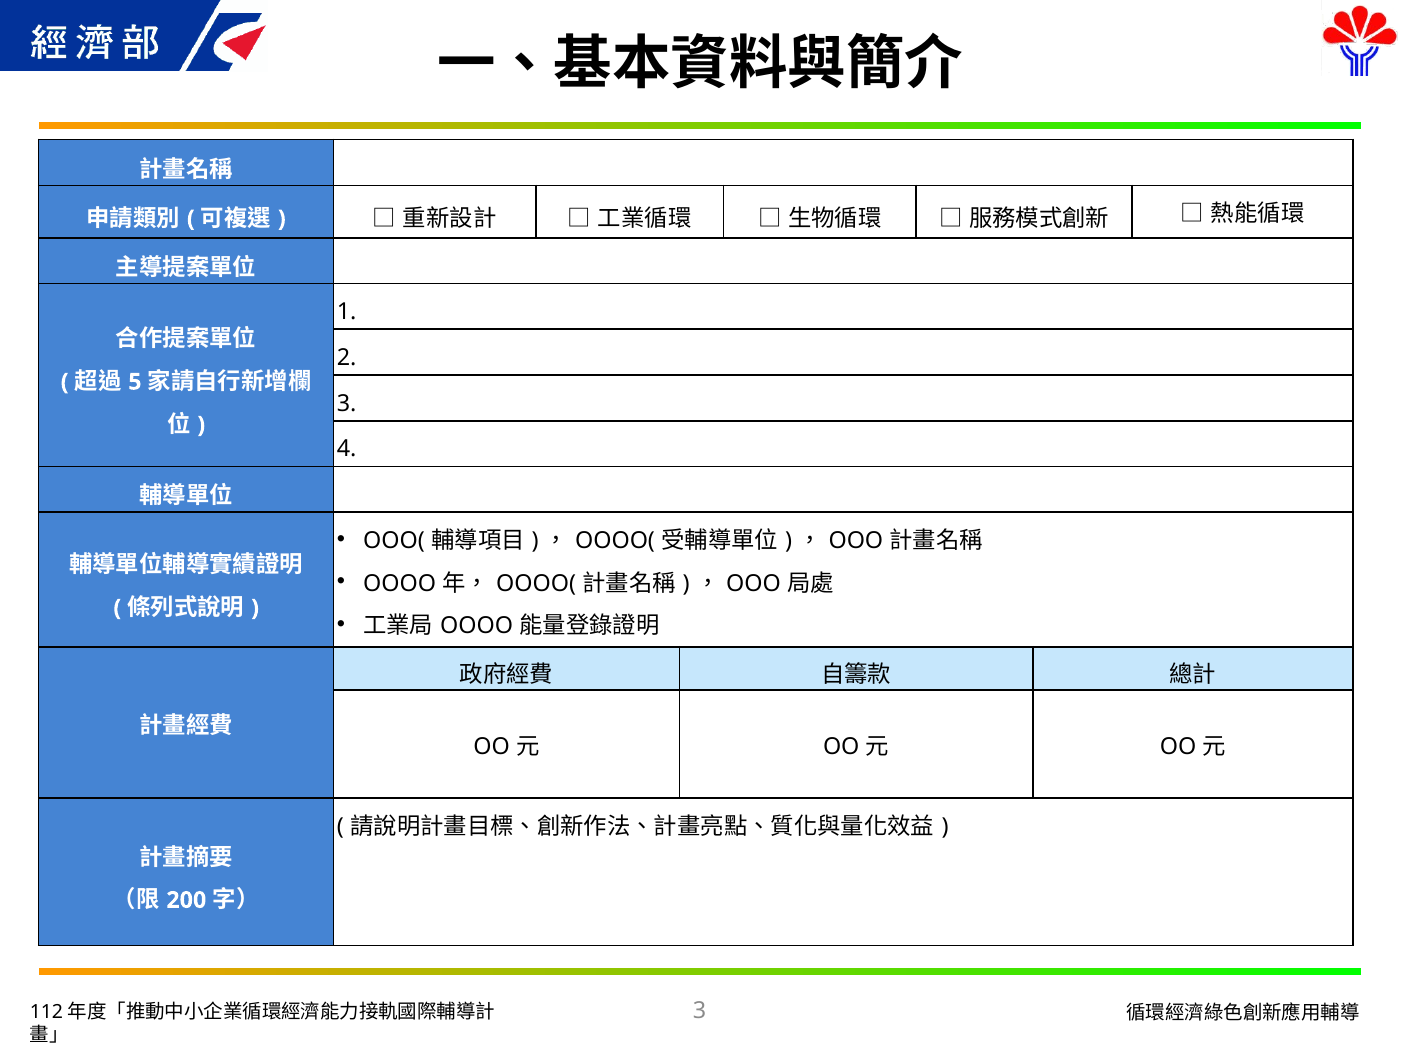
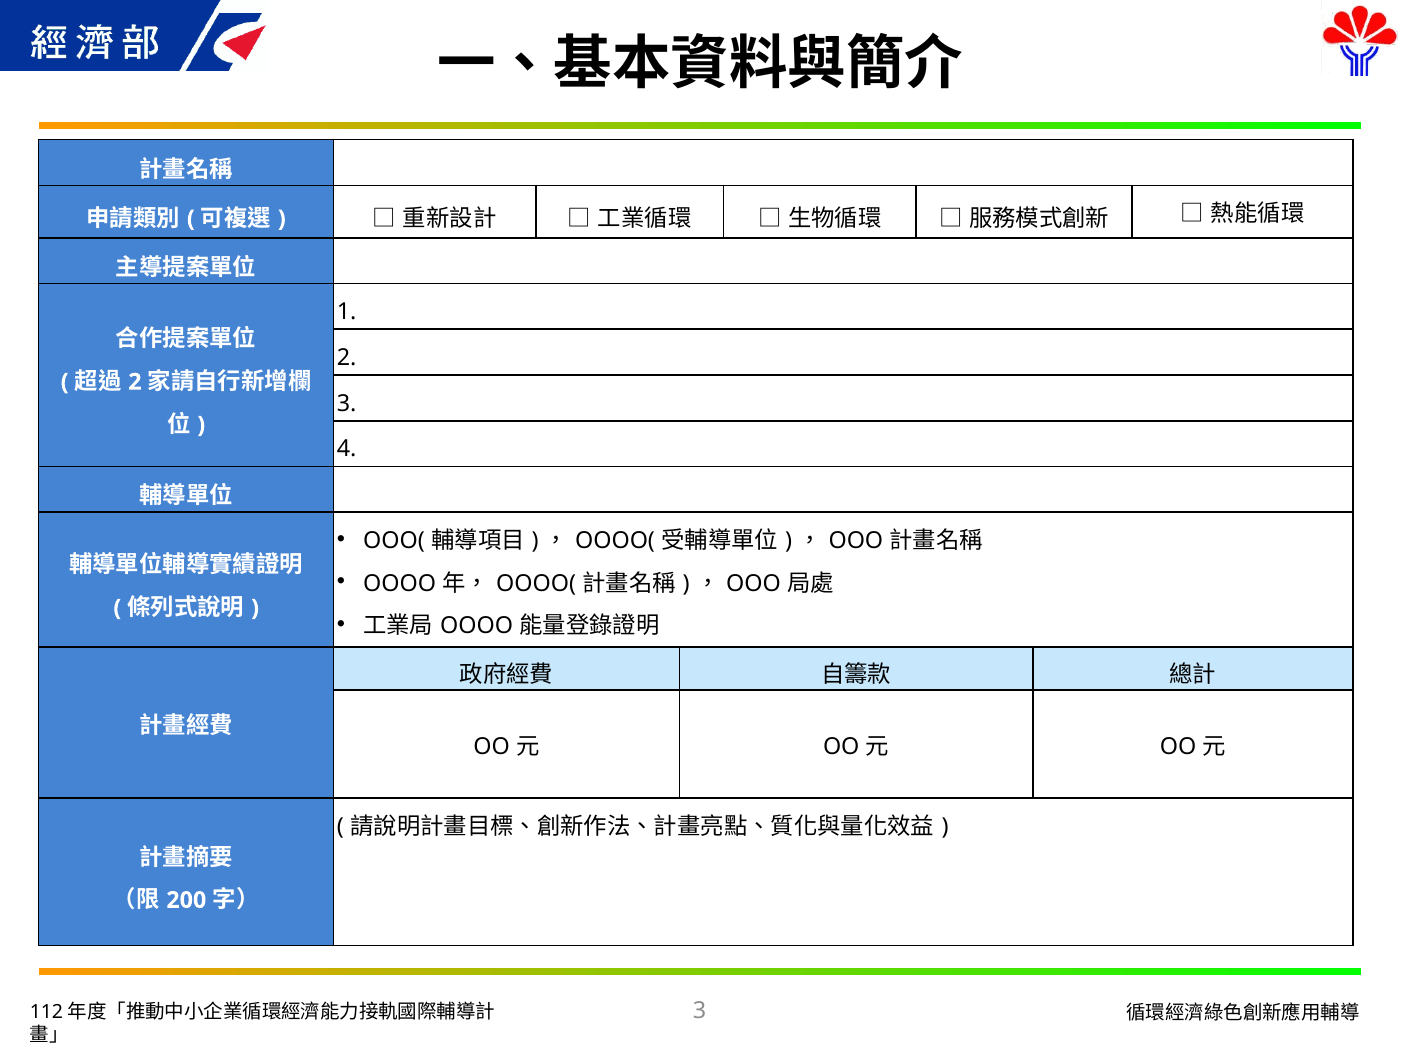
5 at (135, 382): 5 -> 2
